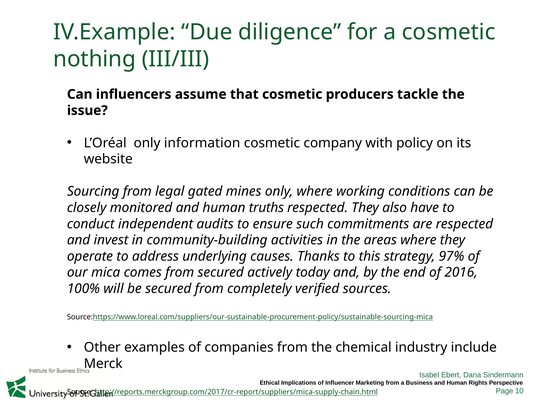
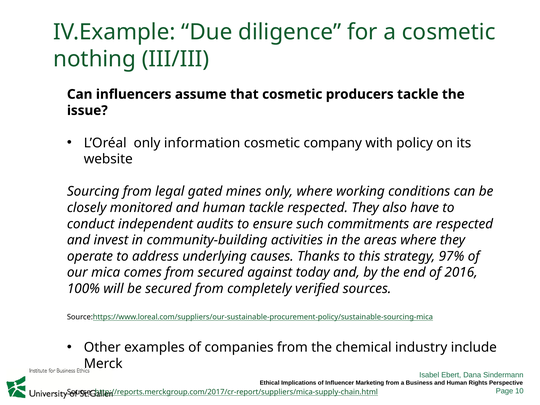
human truths: truths -> tackle
actively: actively -> against
